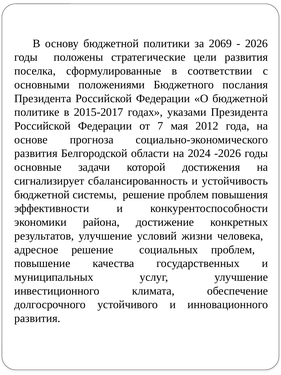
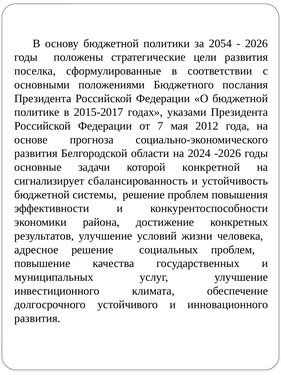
2069: 2069 -> 2054
достижения: достижения -> конкретной
